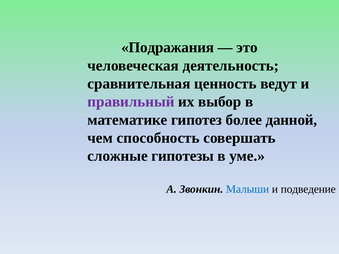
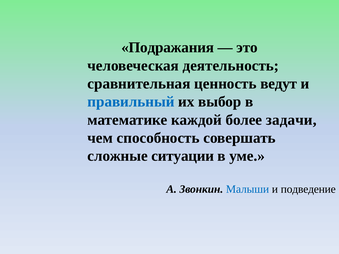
правильный colour: purple -> blue
гипотез: гипотез -> каждой
данной: данной -> задачи
гипотезы: гипотезы -> ситуации
